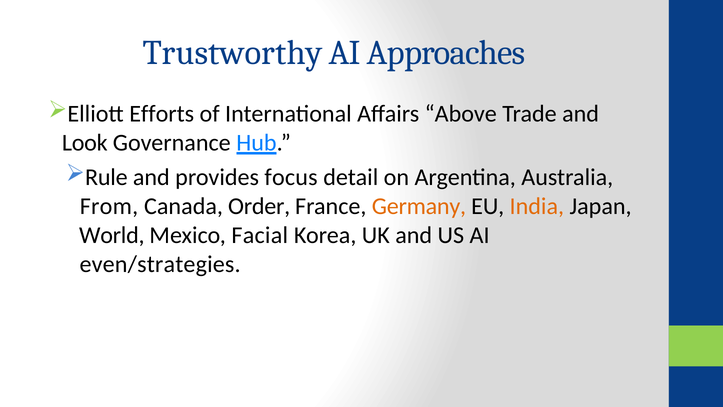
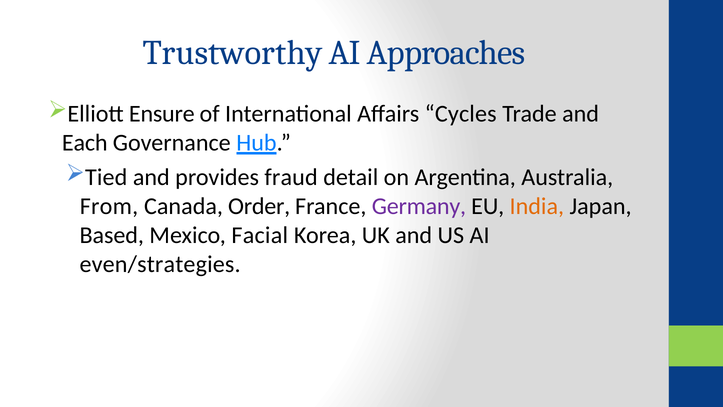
Efforts: Efforts -> Ensure
Above: Above -> Cycles
Look: Look -> Each
Rule: Rule -> Tied
focus: focus -> fraud
Germany colour: orange -> purple
World: World -> Based
